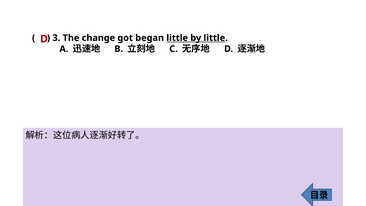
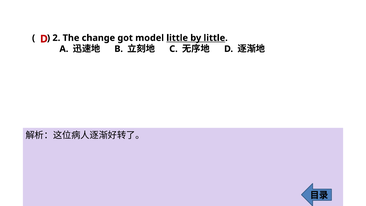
3: 3 -> 2
began: began -> model
